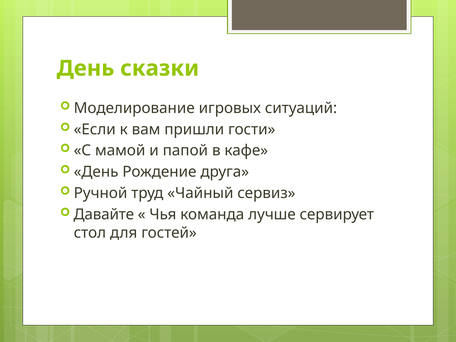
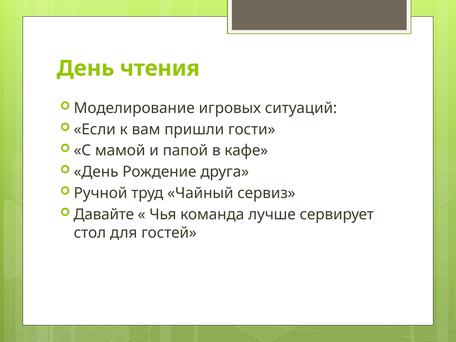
сказки: сказки -> чтения
